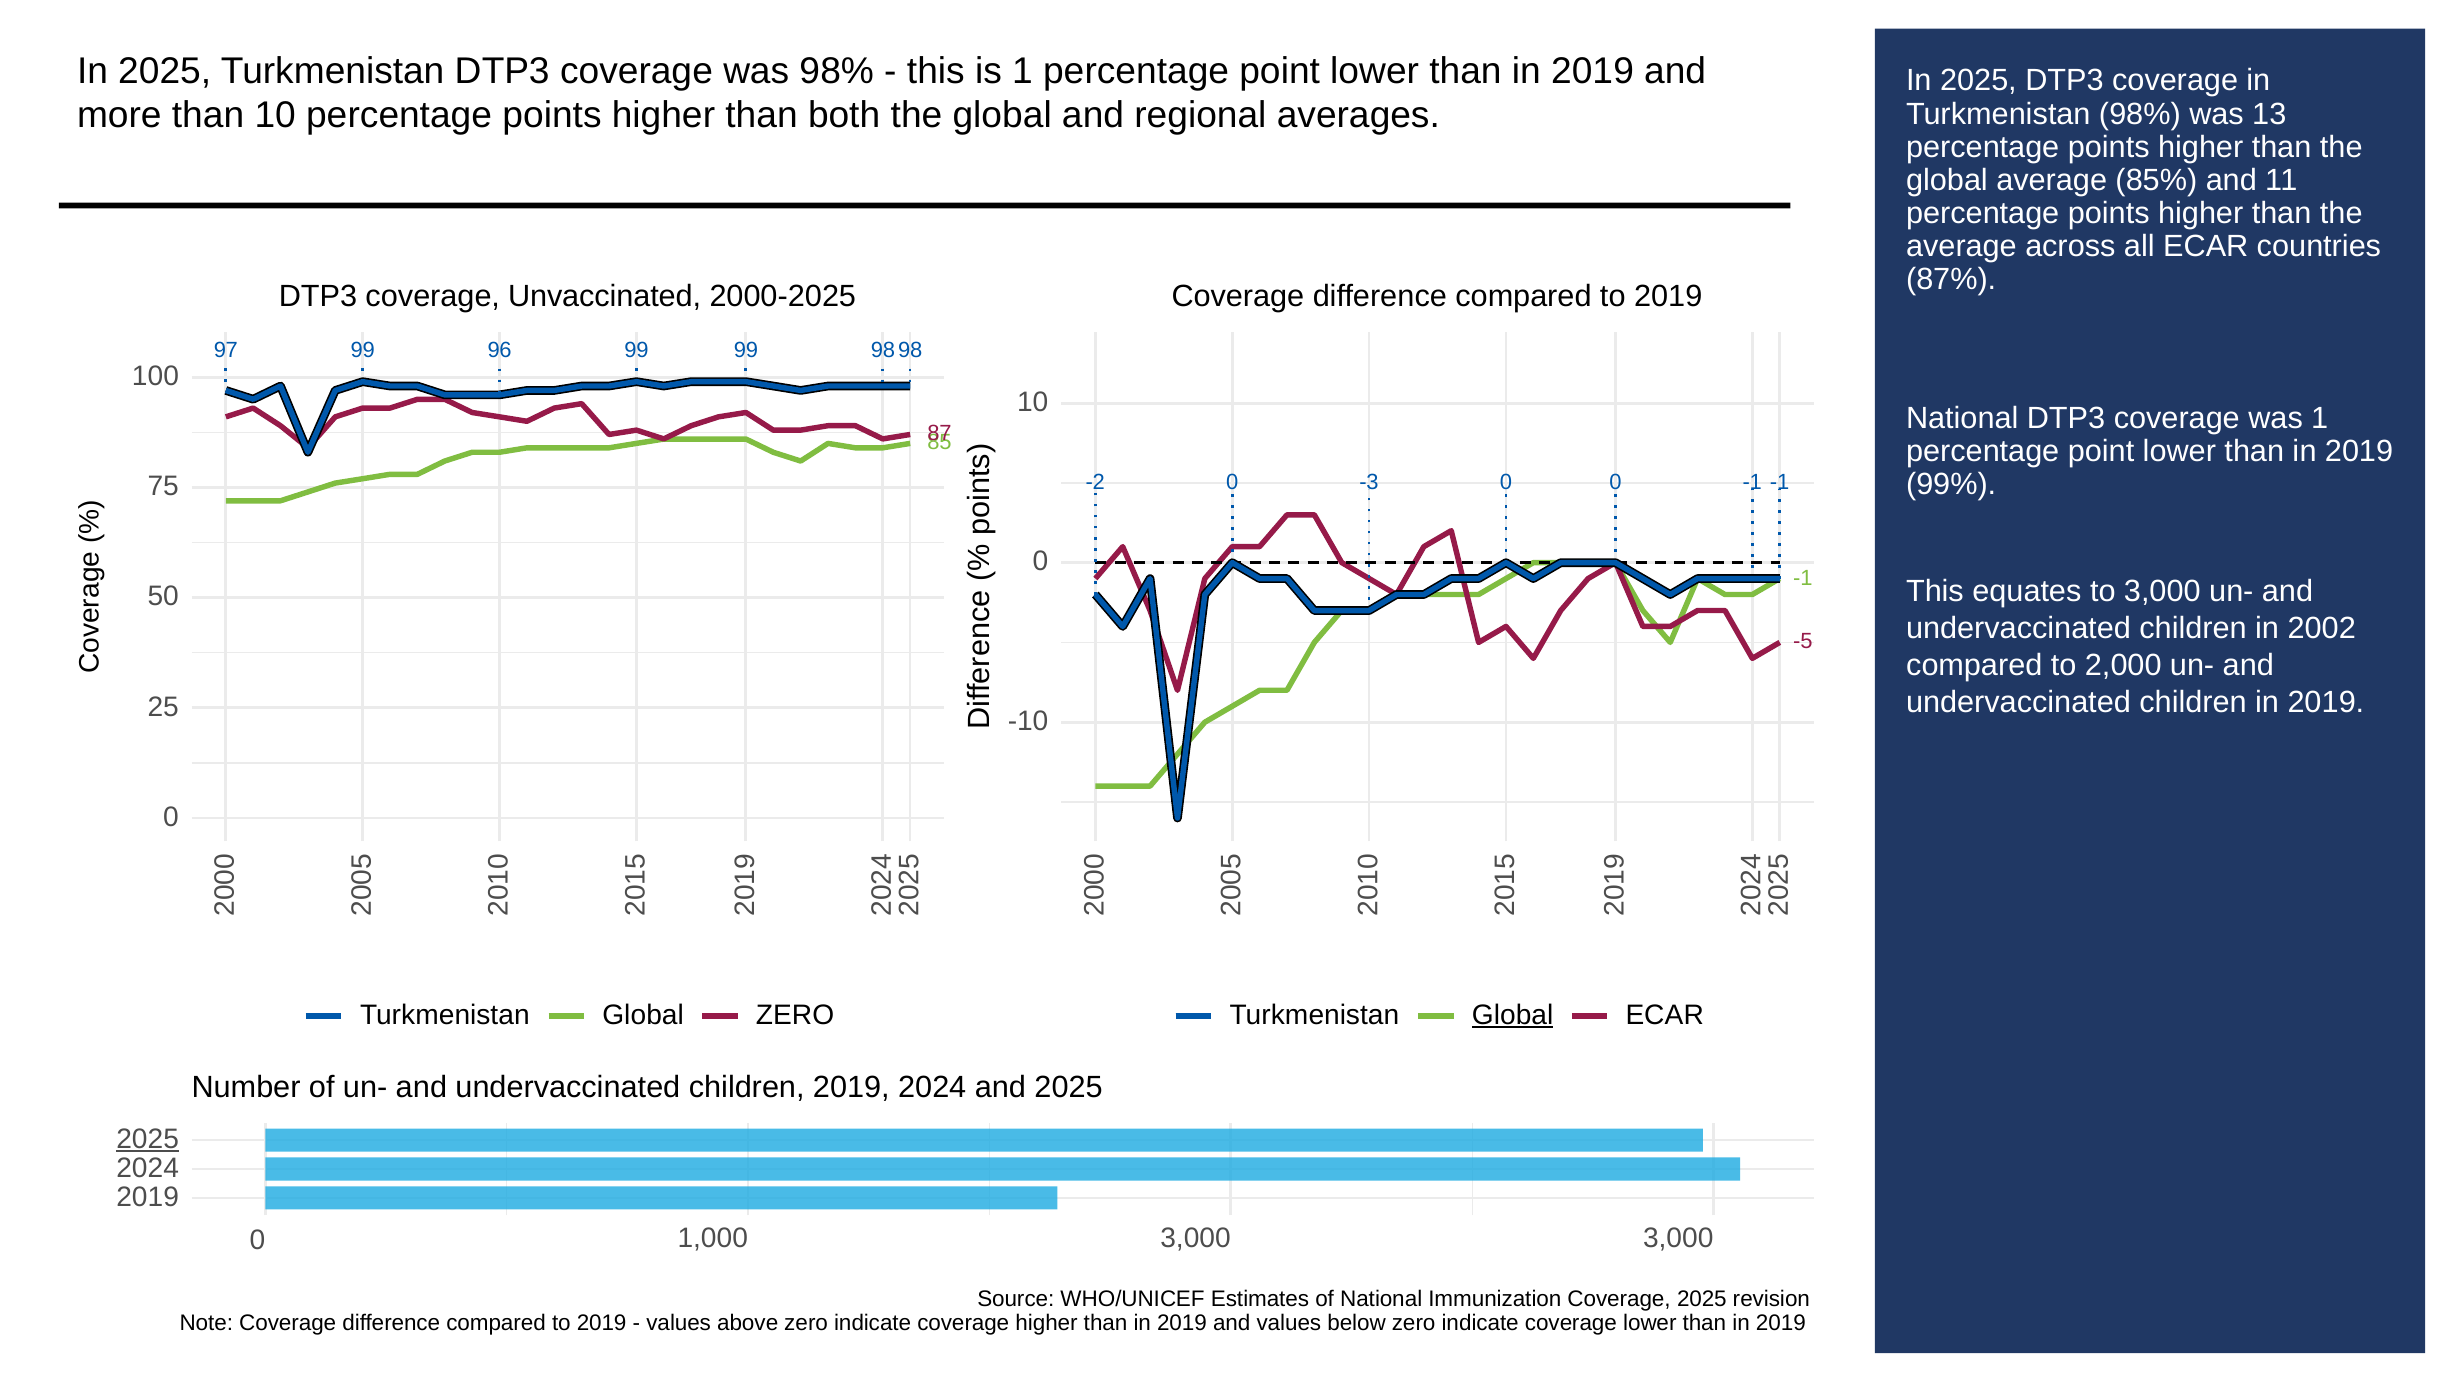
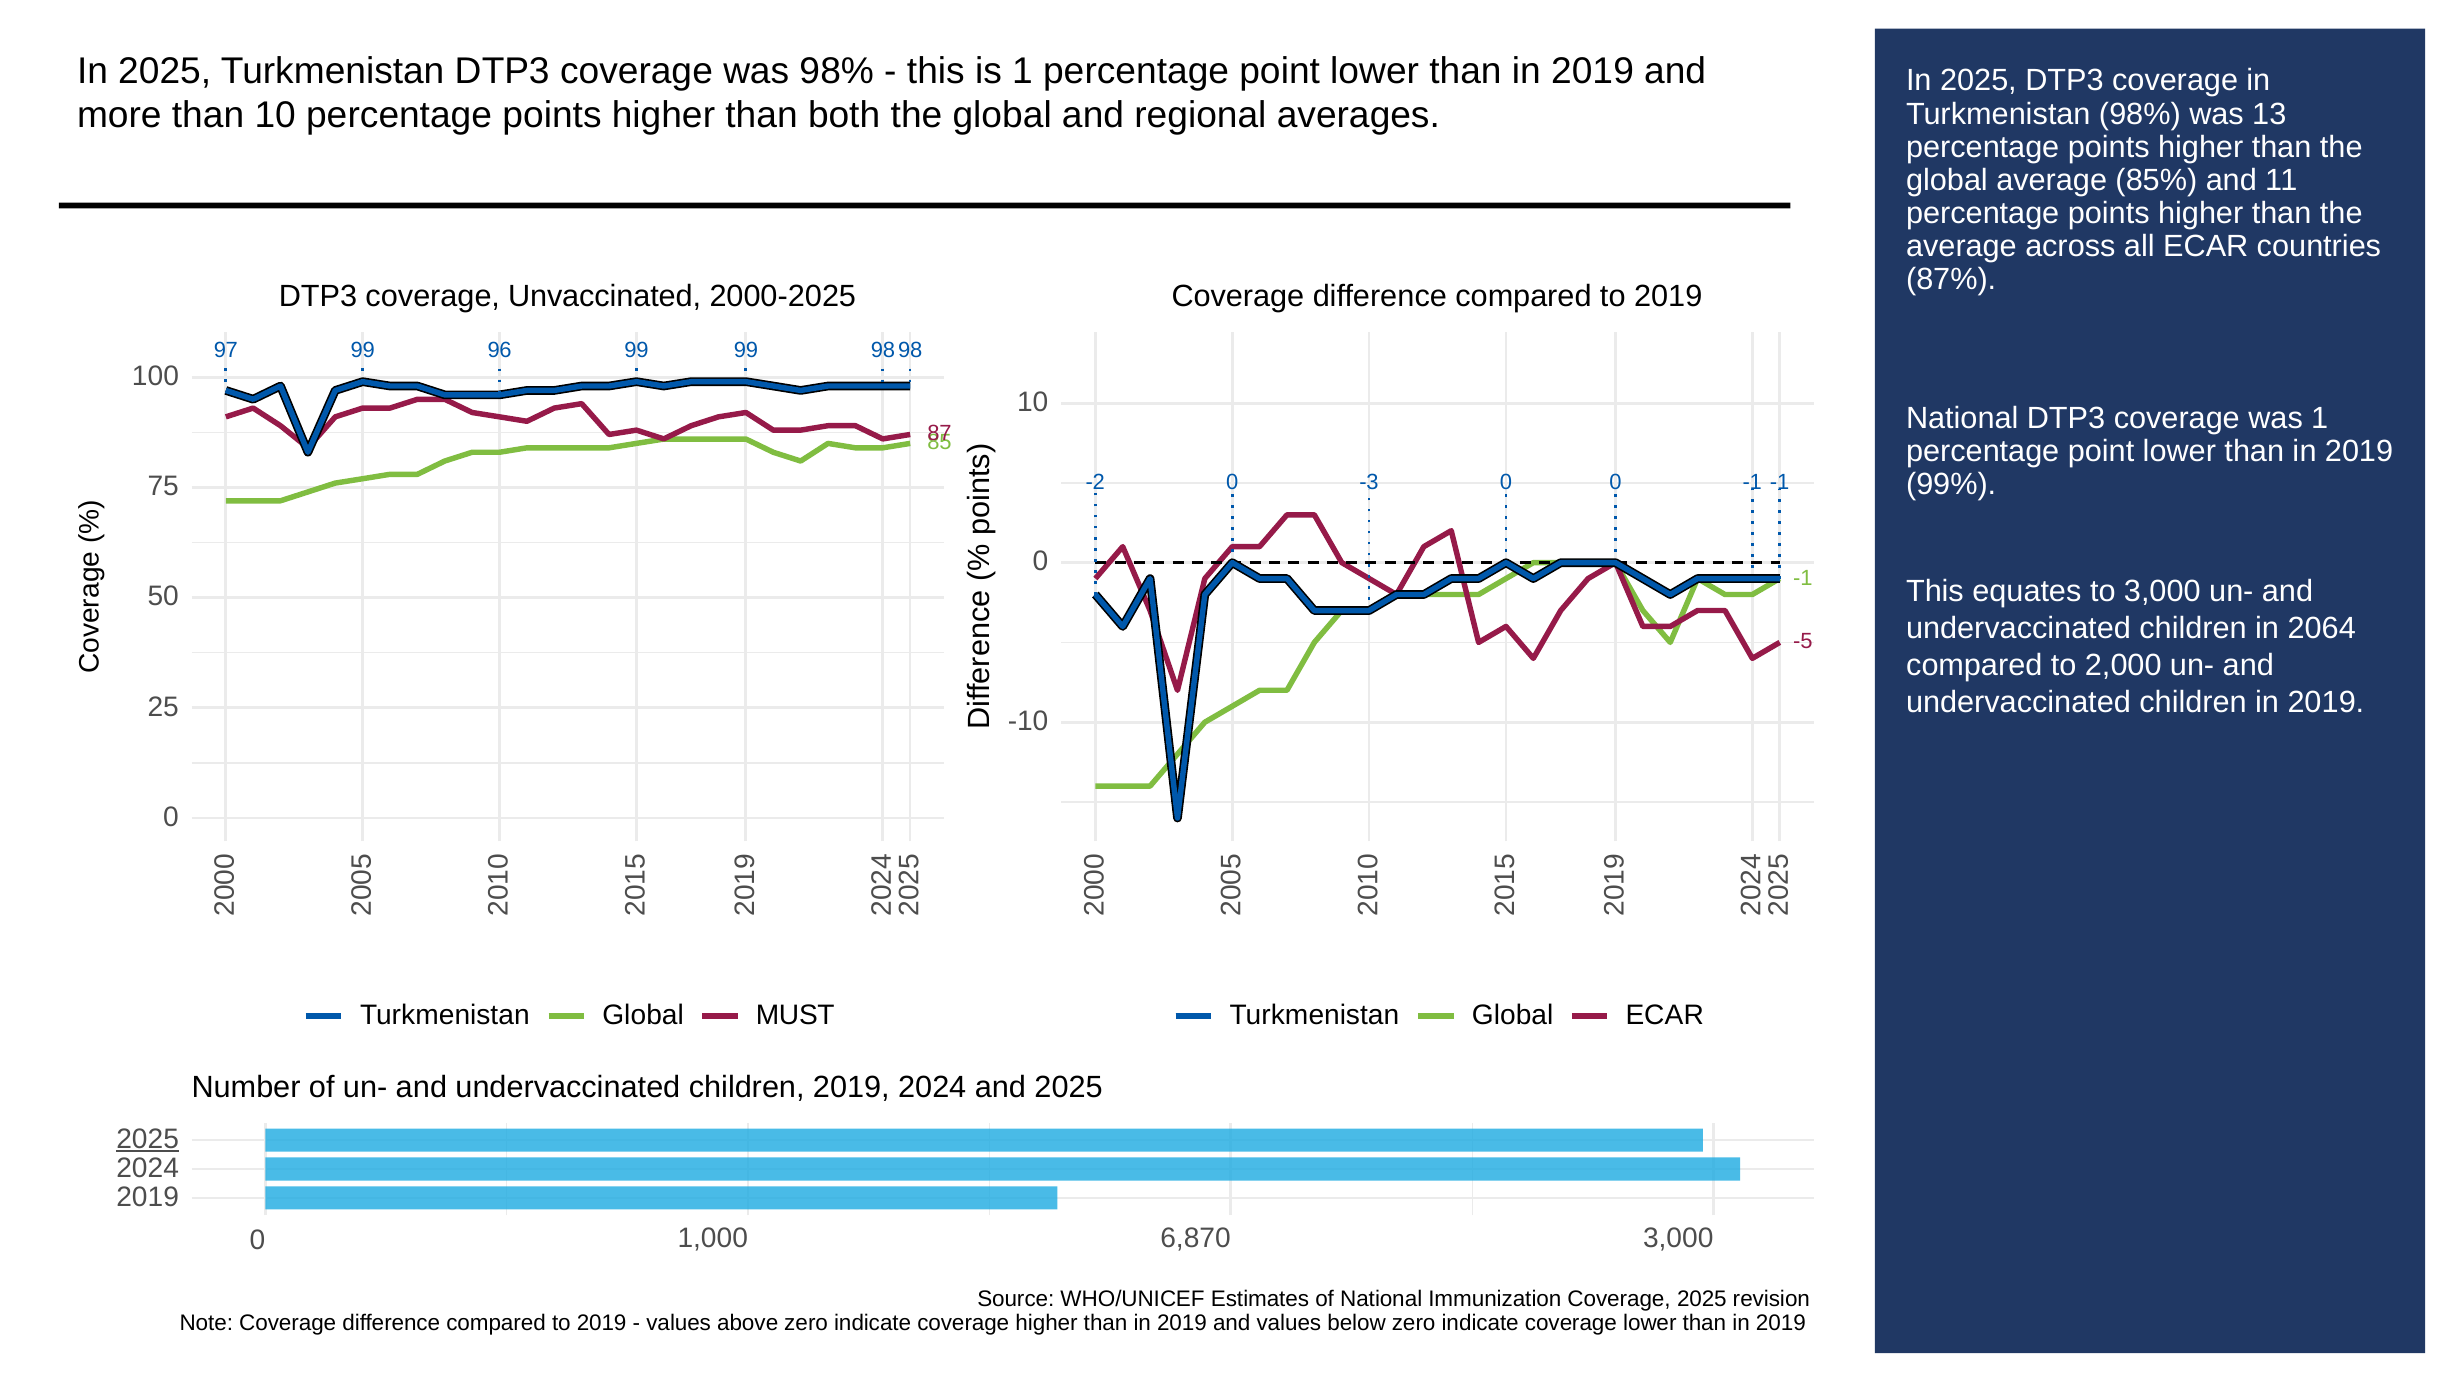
2002: 2002 -> 2064
Global ZERO: ZERO -> MUST
Global at (1513, 1014) underline: present -> none
1,000 3,000: 3,000 -> 6,870
